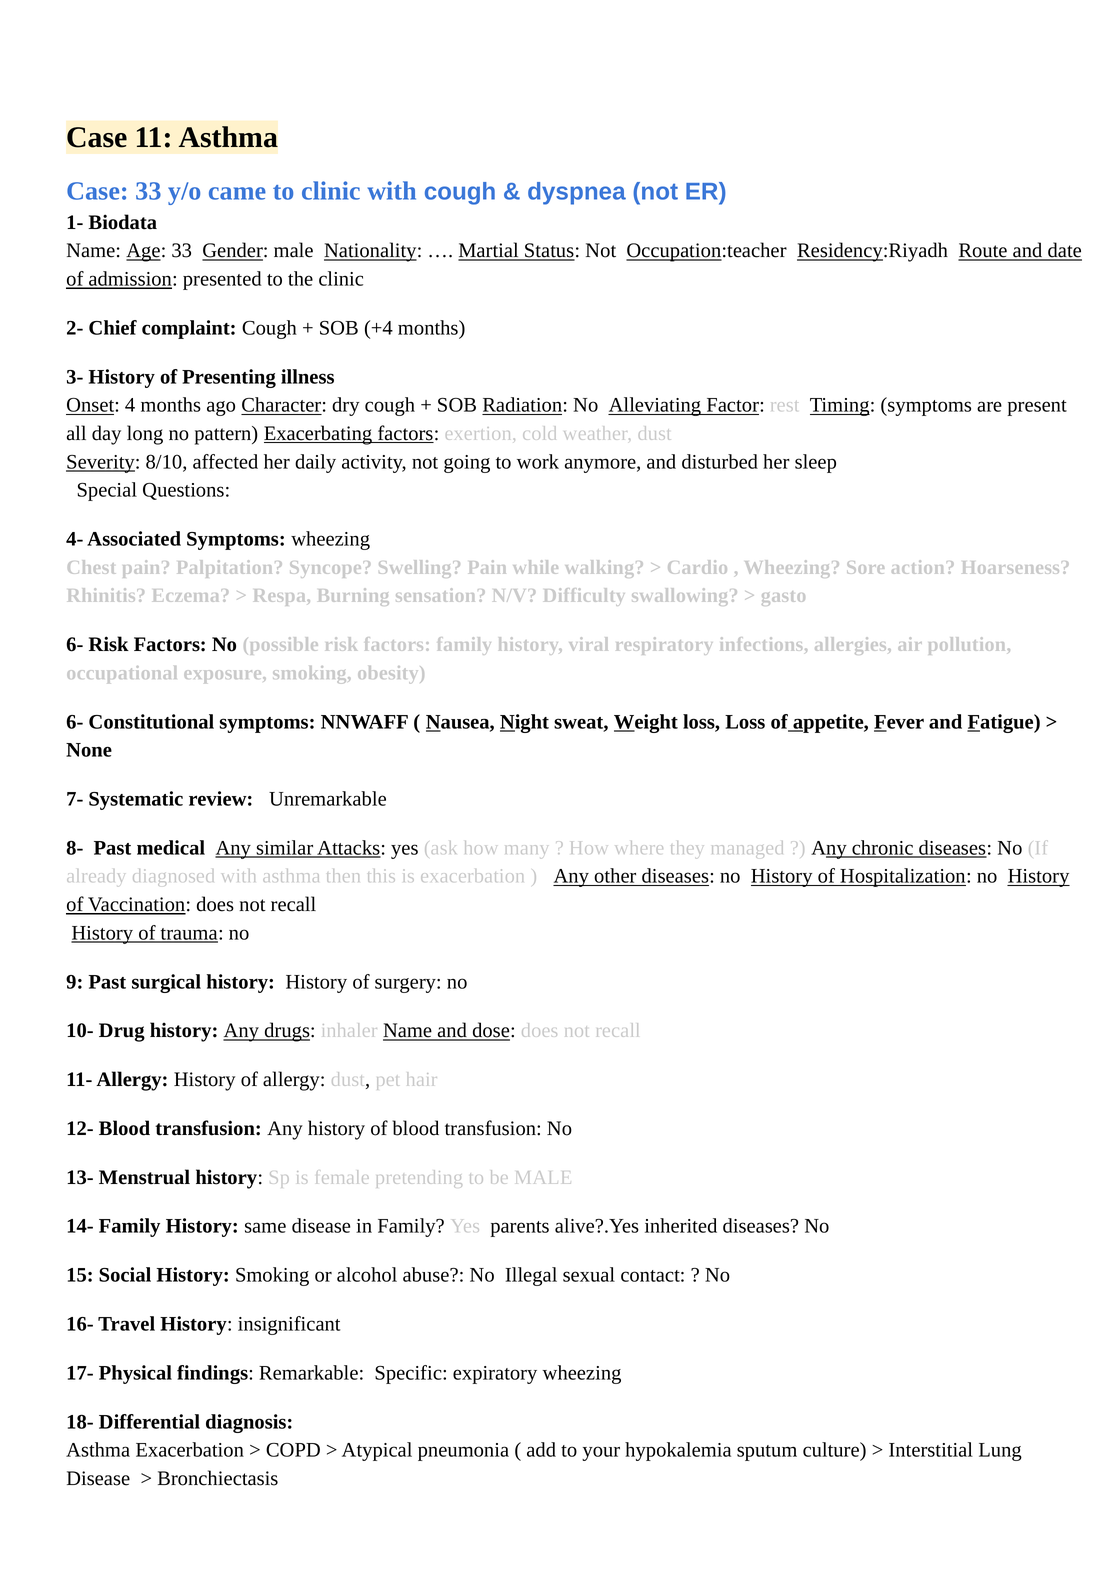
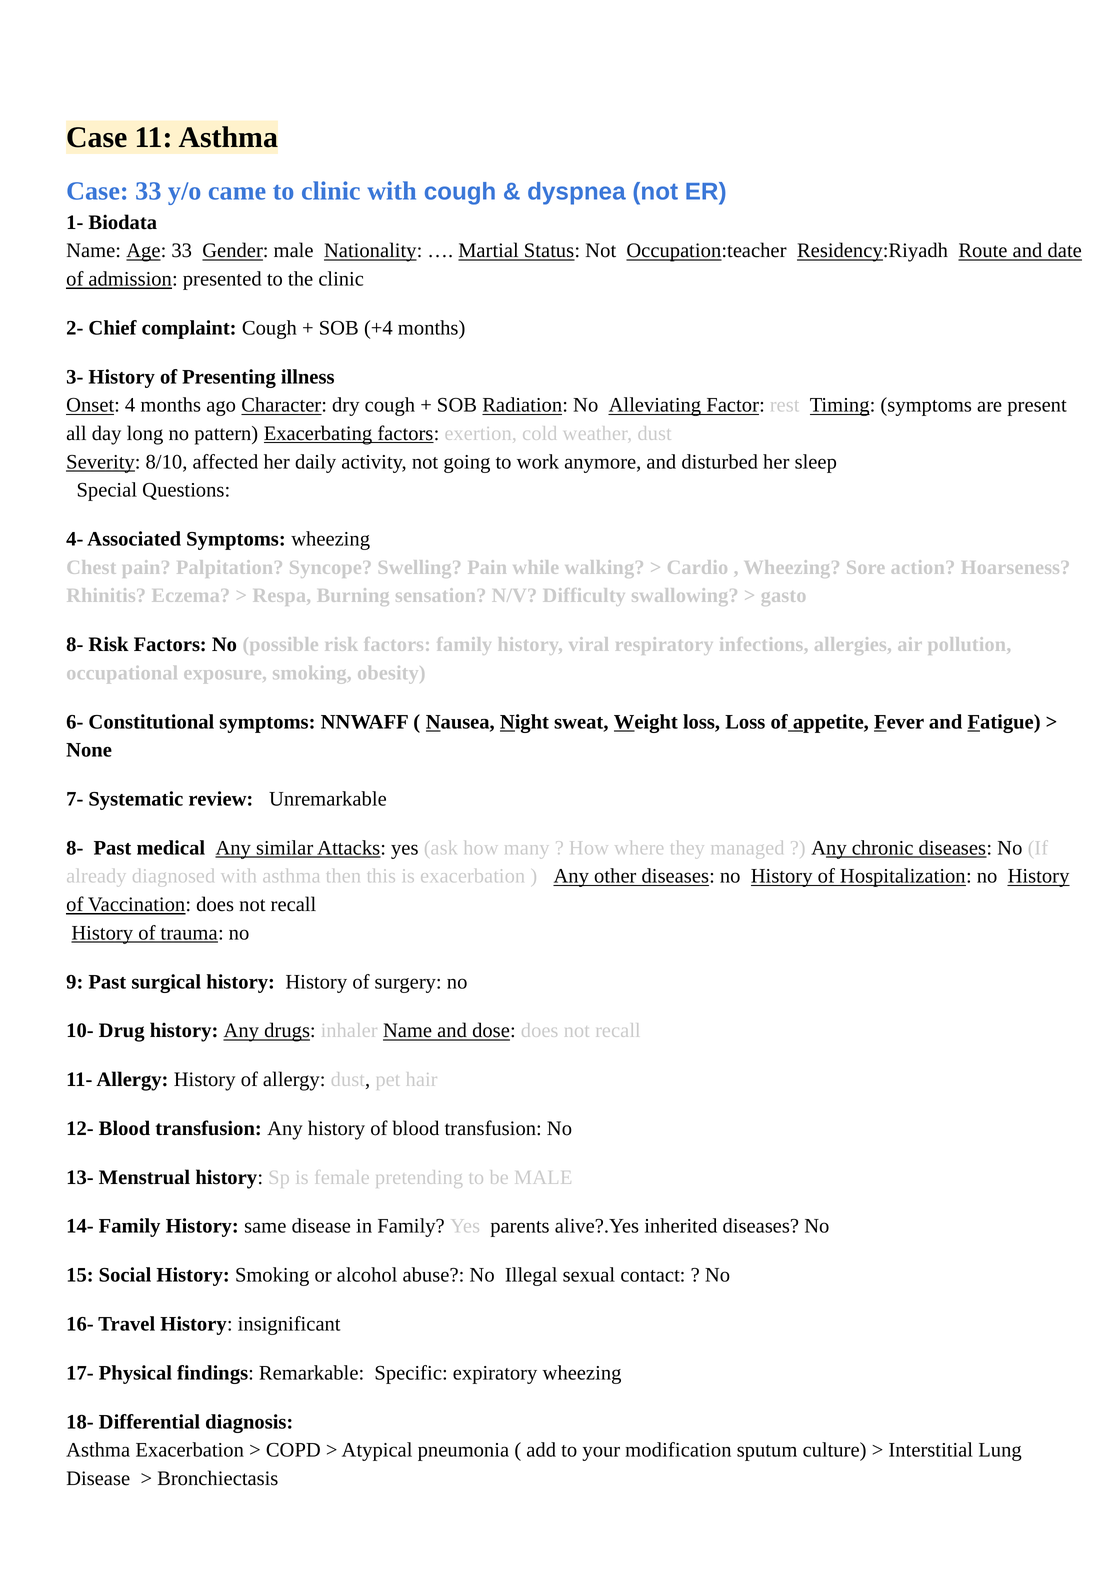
6- at (75, 644): 6- -> 8-
hypokalemia: hypokalemia -> modification
